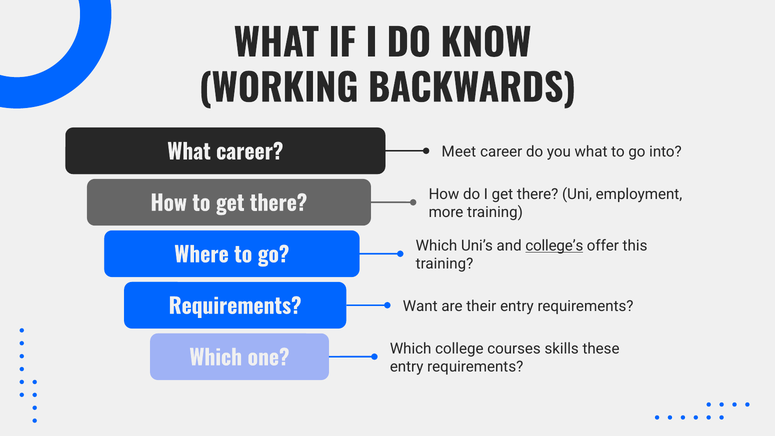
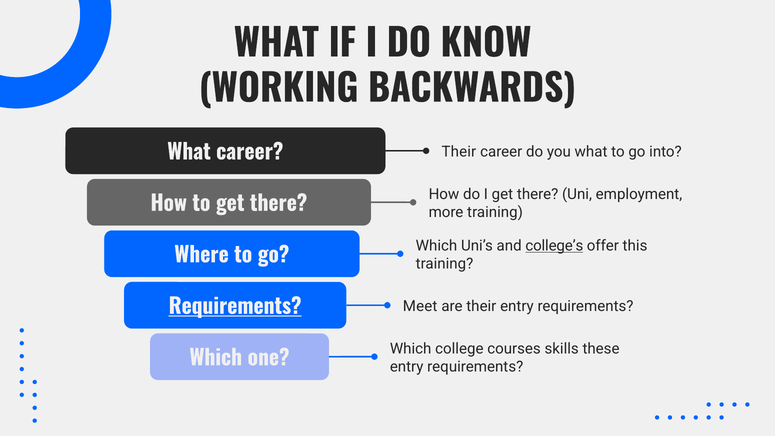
Meet at (459, 152): Meet -> Their
Requirements at (235, 307) underline: none -> present
Want: Want -> Meet
